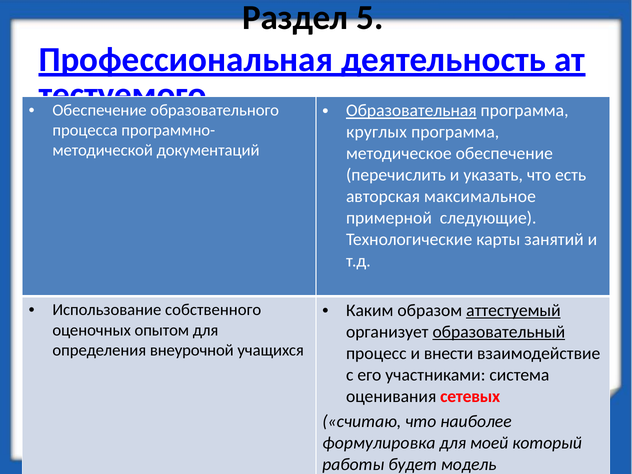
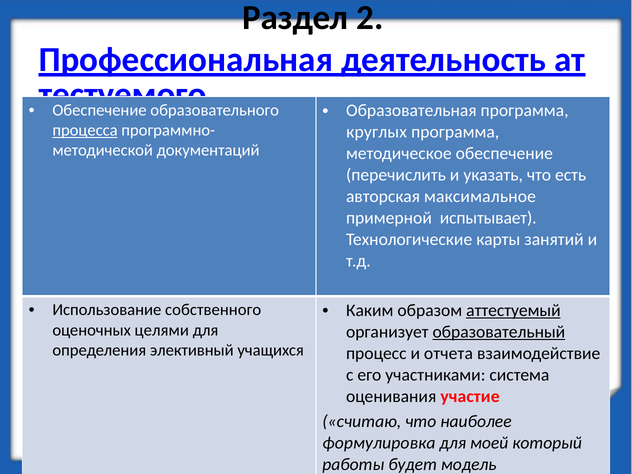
5: 5 -> 2
Образовательная underline: present -> none
процесса underline: none -> present
следующие: следующие -> испытывает
опытом: опытом -> целями
внеурочной: внеурочной -> элективный
внести: внести -> отчета
сетевых: сетевых -> участие
